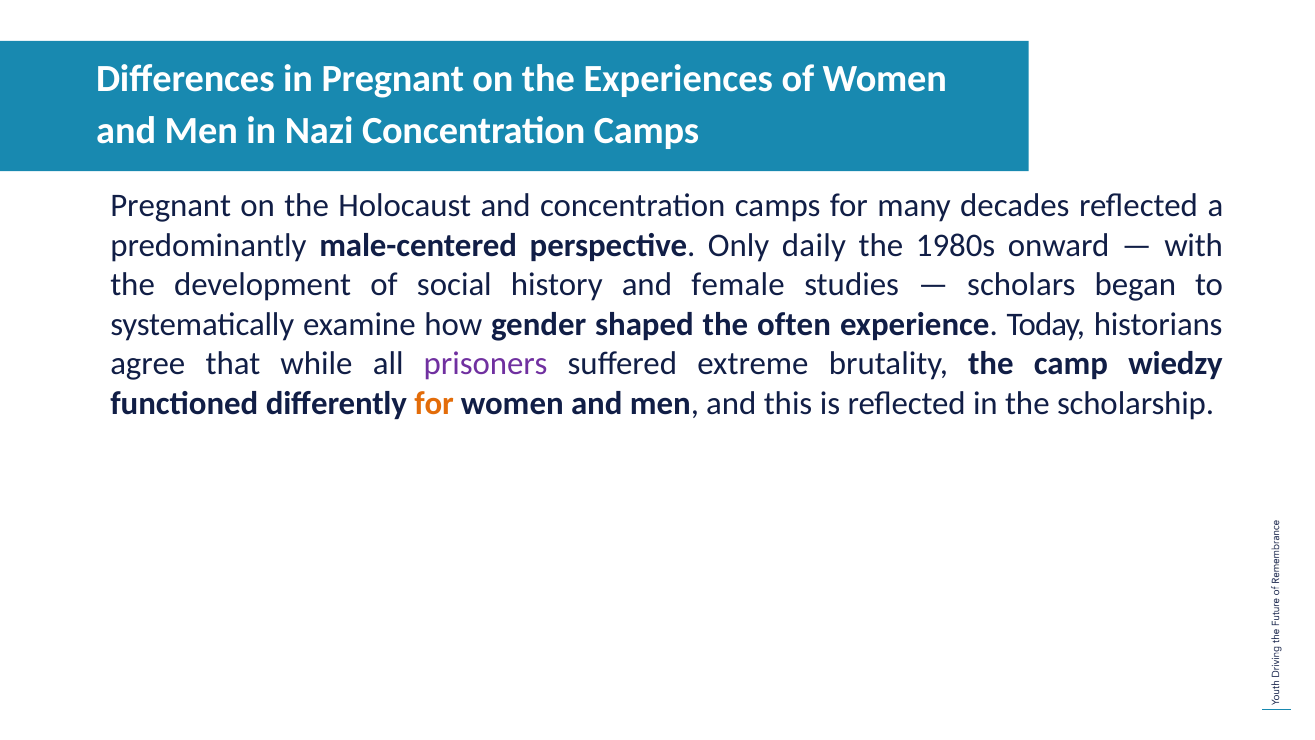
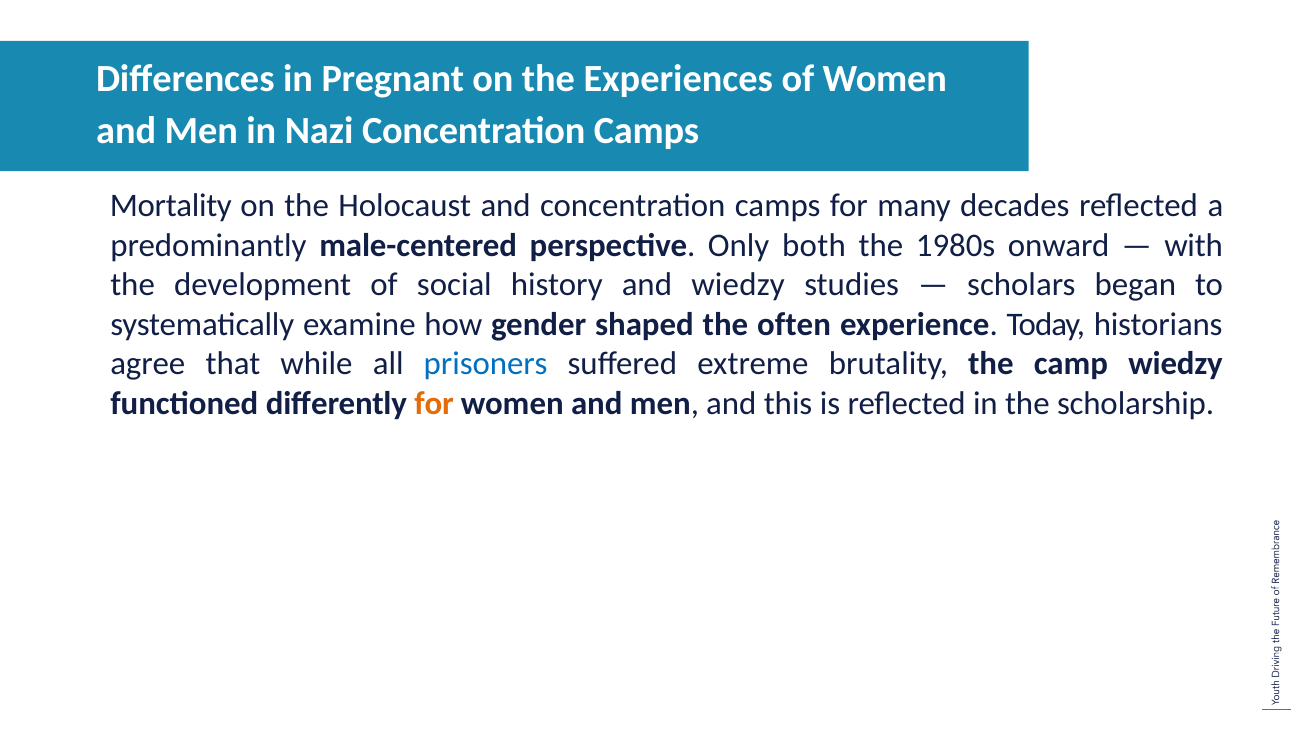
Pregnant at (171, 206): Pregnant -> Mortality
daily: daily -> both
and female: female -> wiedzy
prisoners colour: purple -> blue
